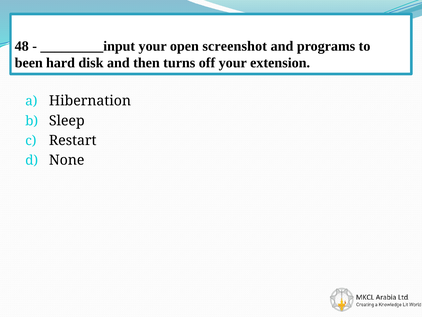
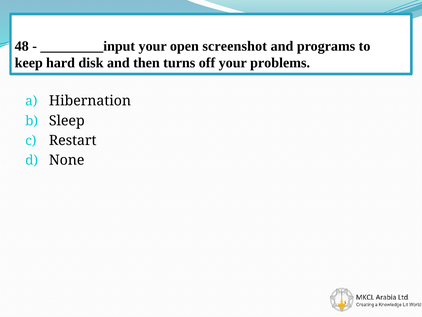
been: been -> keep
extension: extension -> problems
